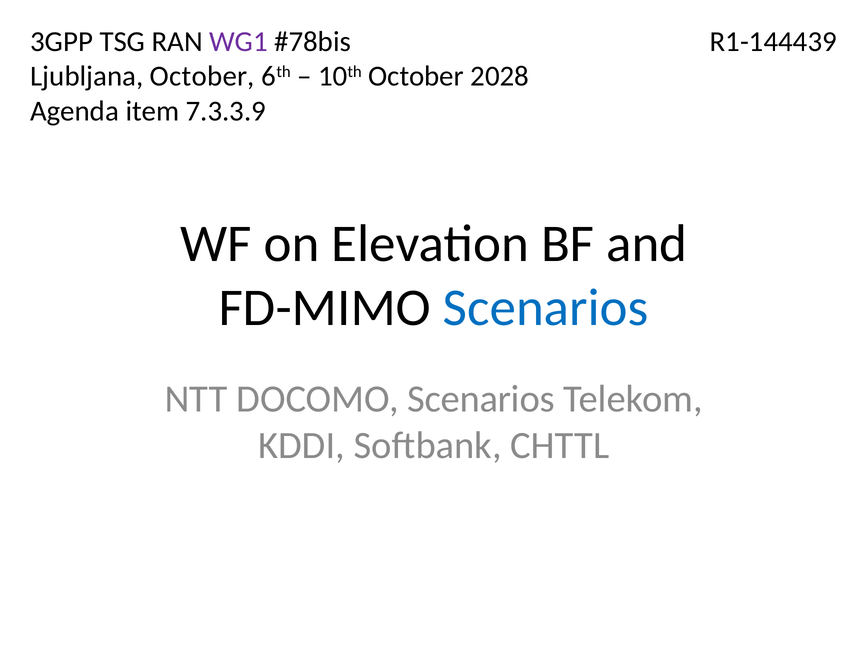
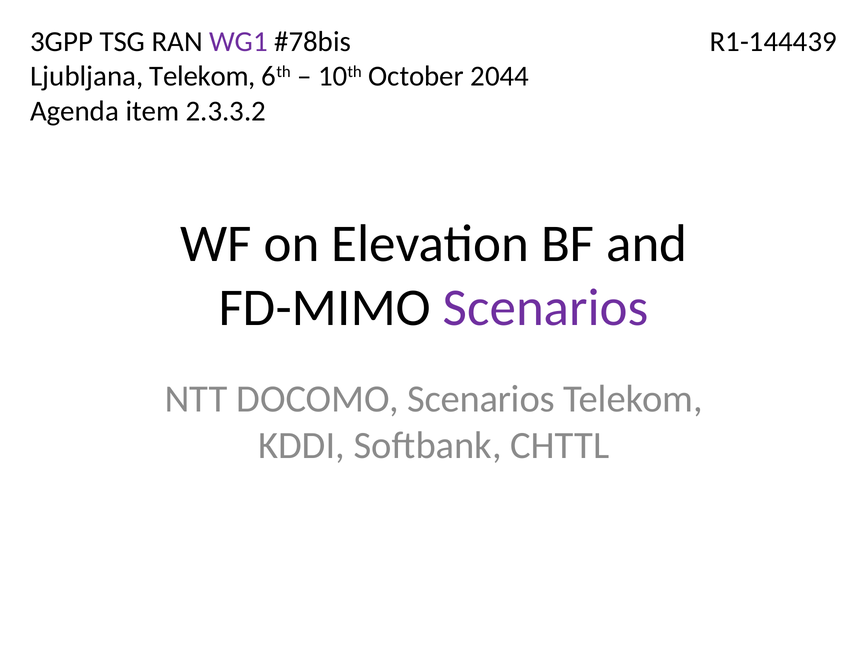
Ljubljana October: October -> Telekom
2028: 2028 -> 2044
7.3.3.9: 7.3.3.9 -> 2.3.3.2
Scenarios at (546, 308) colour: blue -> purple
